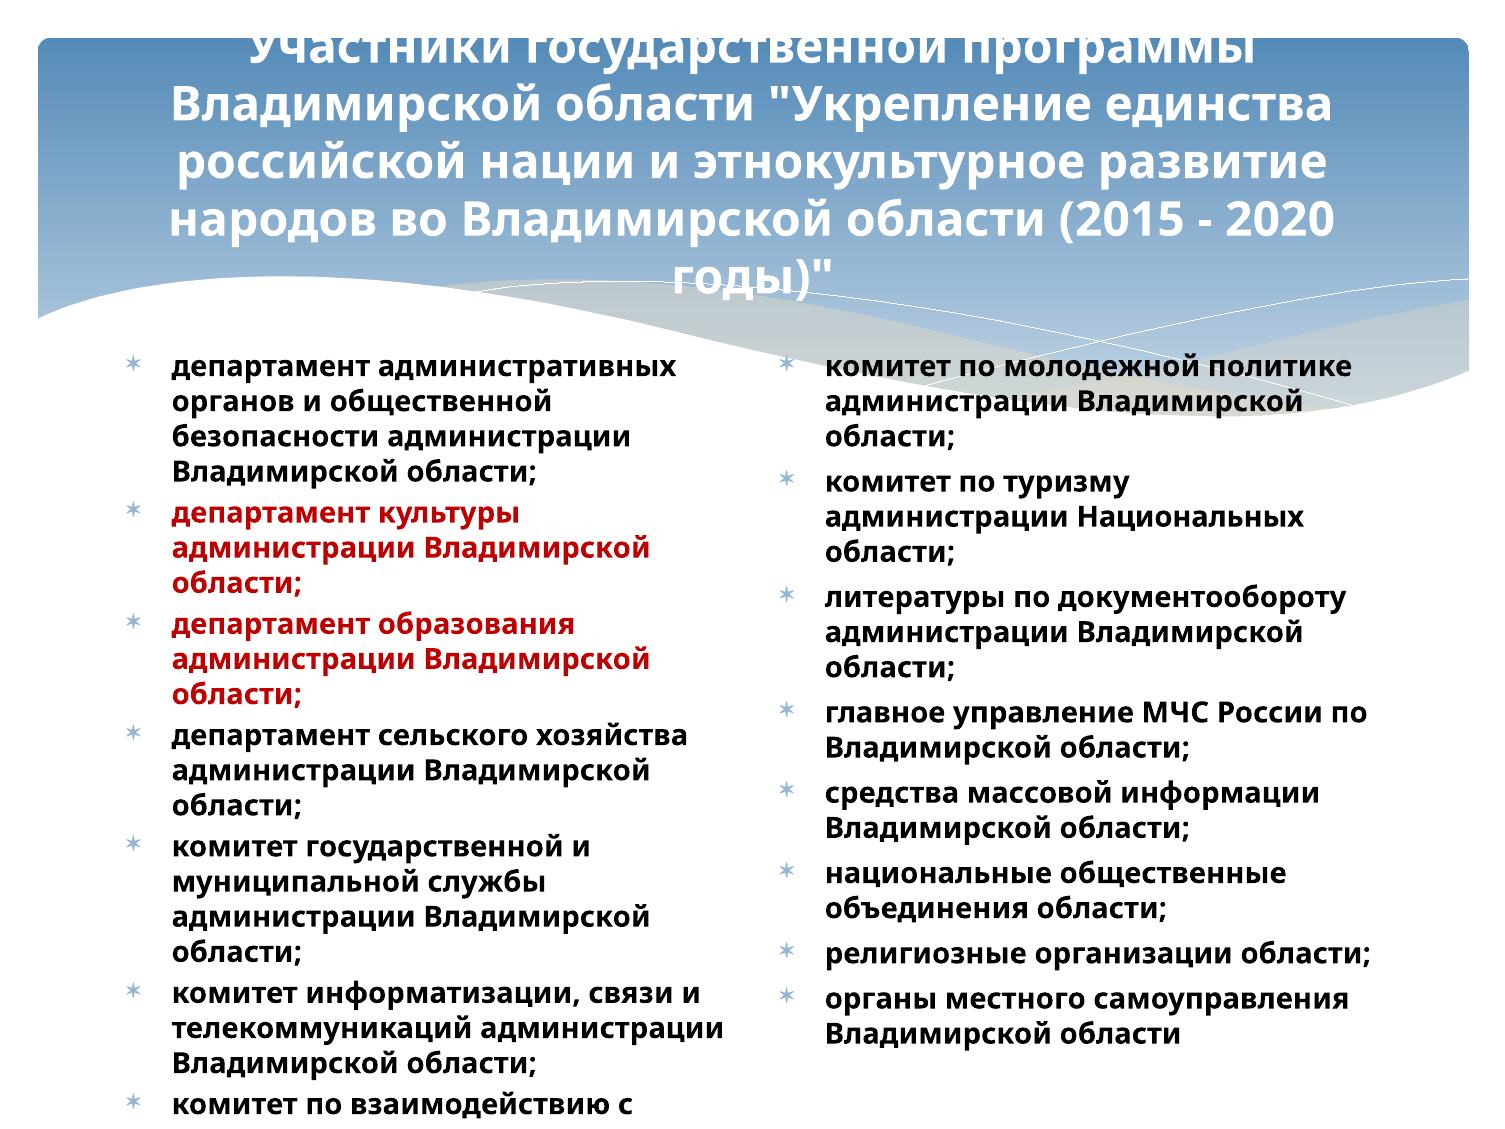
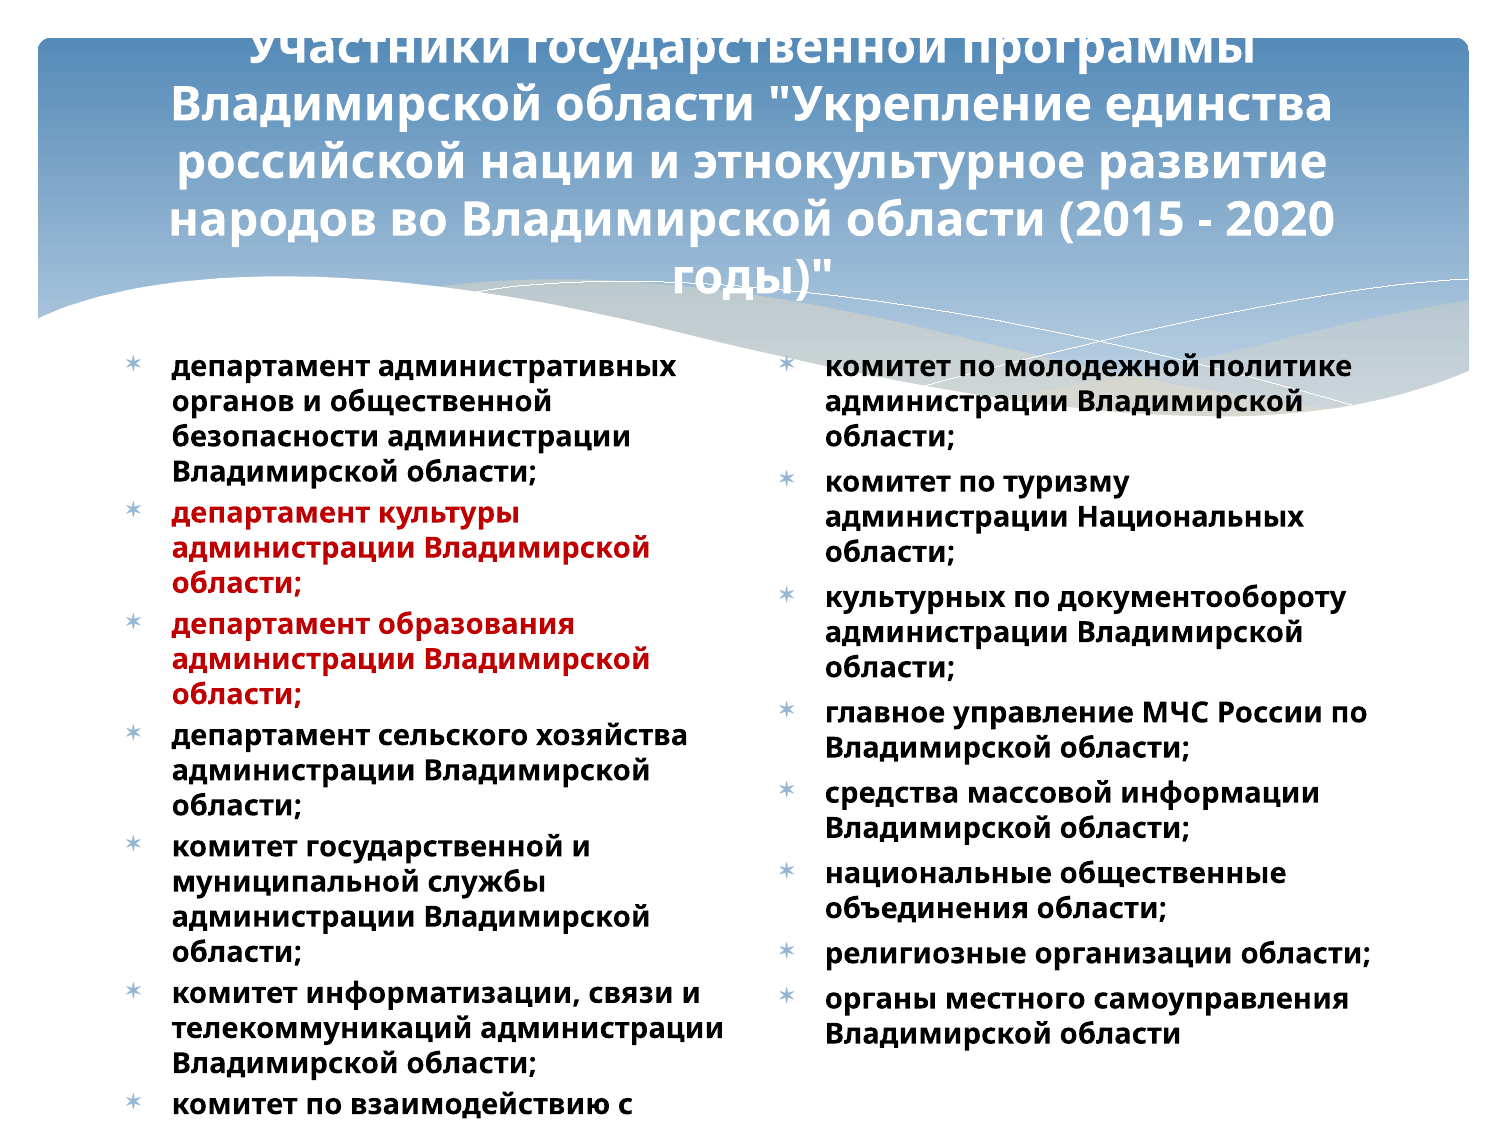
литературы: литературы -> культурных
